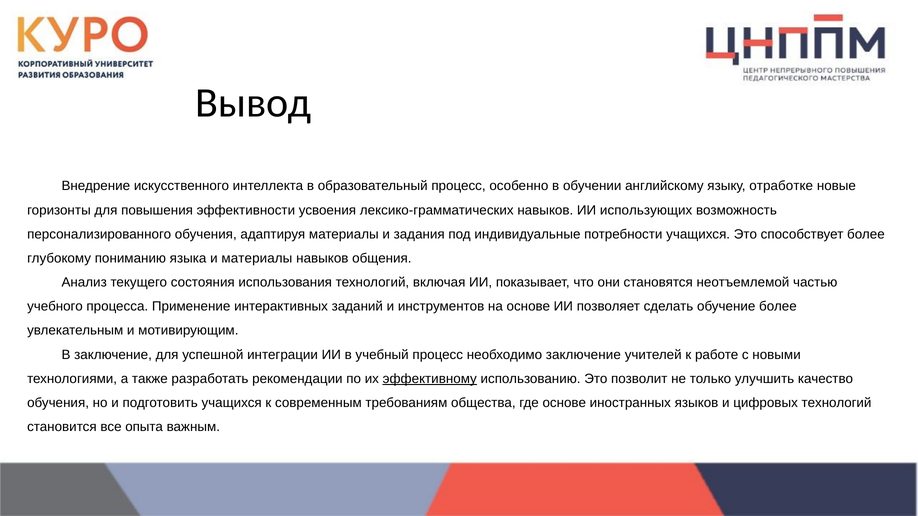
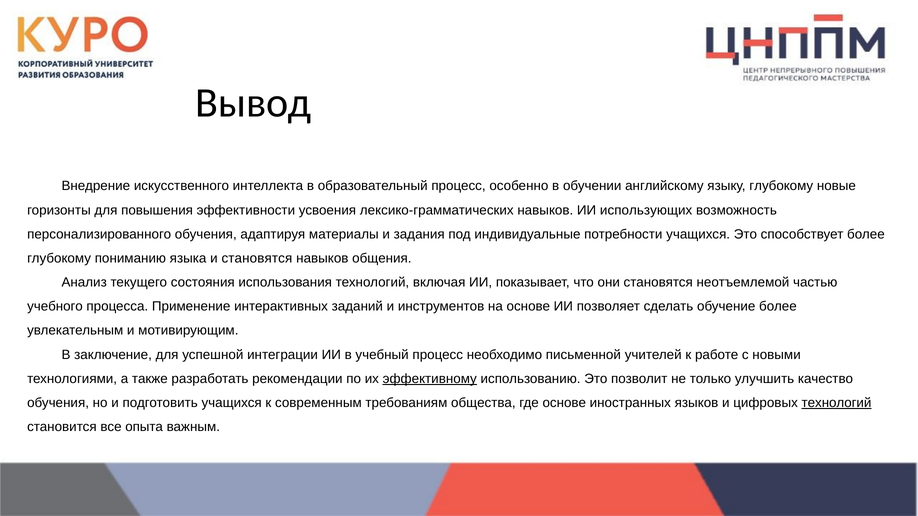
языку отработке: отработке -> глубокому
и материалы: материалы -> становятся
необходимо заключение: заключение -> письменной
технологий at (837, 403) underline: none -> present
